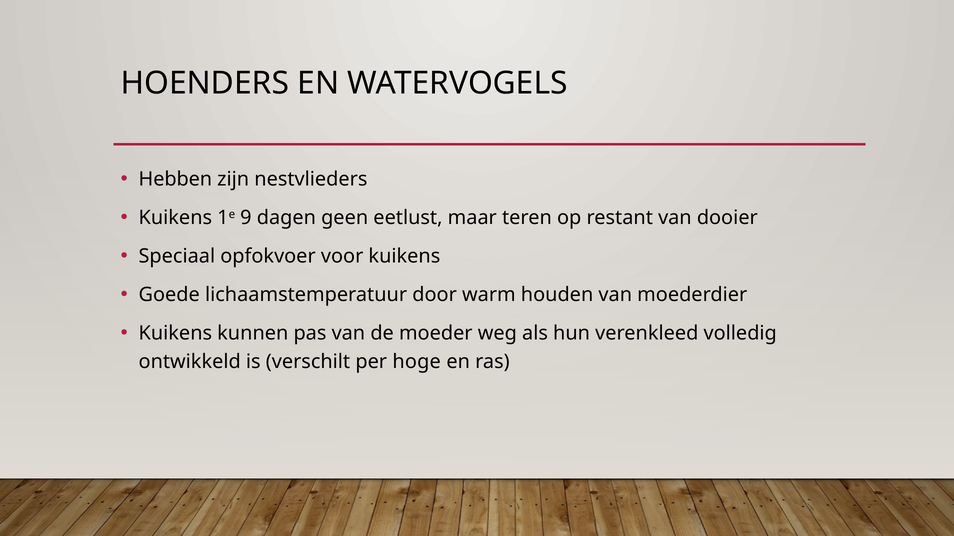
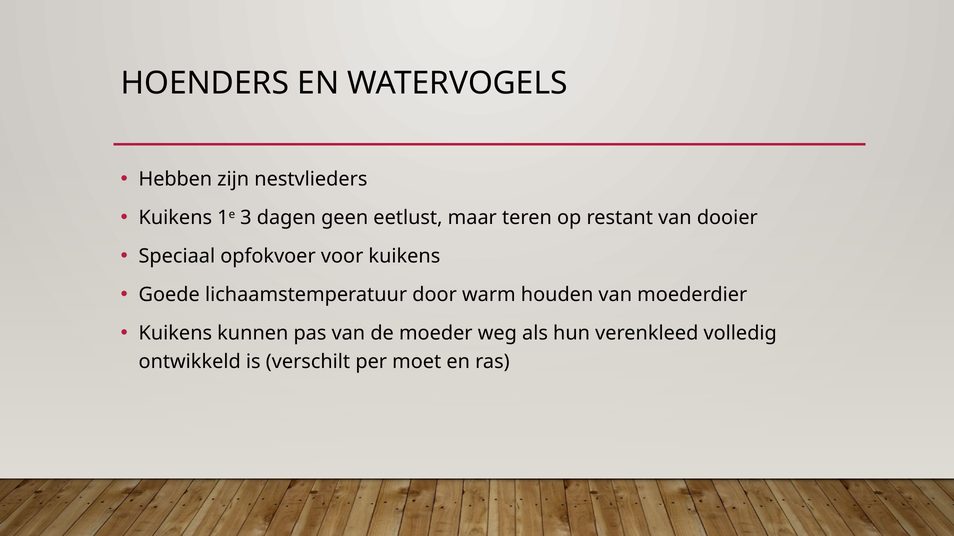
9: 9 -> 3
hoge: hoge -> moet
